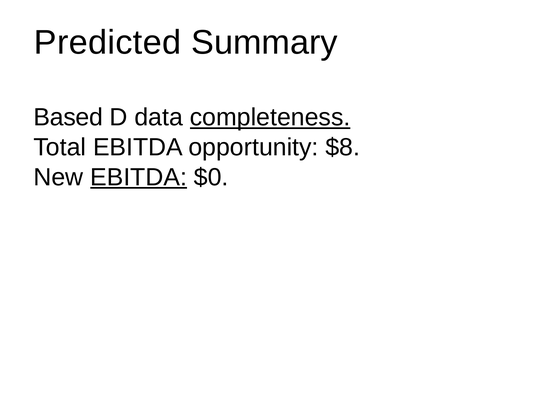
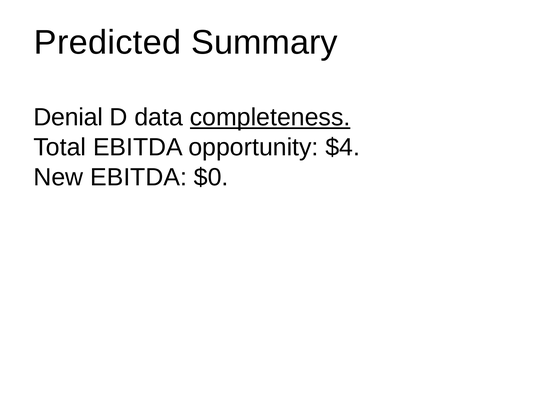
Based: Based -> Denial
$8: $8 -> $4
EBITDA at (139, 177) underline: present -> none
